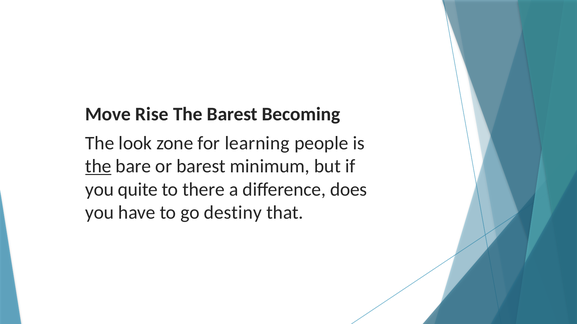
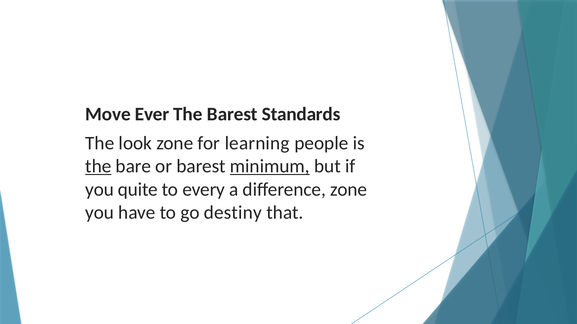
Rise: Rise -> Ever
Becoming: Becoming -> Standards
minimum underline: none -> present
there: there -> every
difference does: does -> zone
